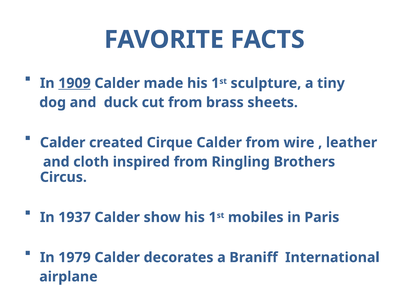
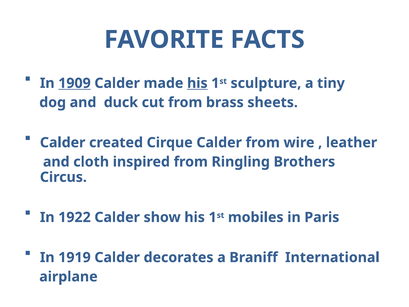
his at (197, 83) underline: none -> present
1937: 1937 -> 1922
1979: 1979 -> 1919
